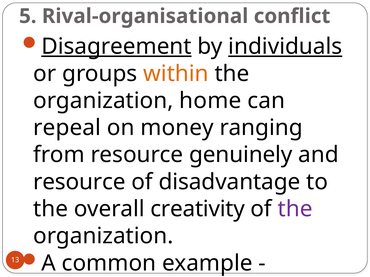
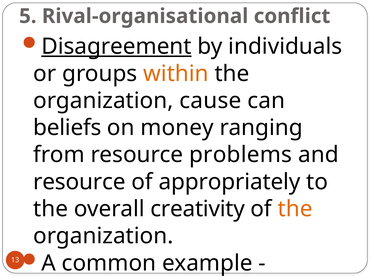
individuals underline: present -> none
home: home -> cause
repeal: repeal -> beliefs
genuinely: genuinely -> problems
disadvantage: disadvantage -> appropriately
the at (295, 209) colour: purple -> orange
